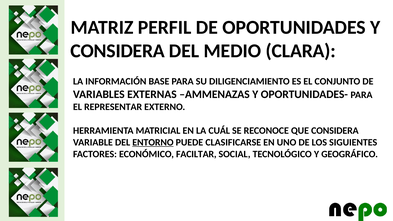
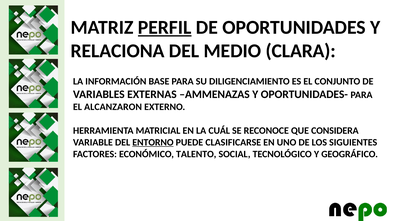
PERFIL underline: none -> present
CONSIDERA at (118, 51): CONSIDERA -> RELACIONA
REPRESENTAR: REPRESENTAR -> ALCANZARON
FACILTAR: FACILTAR -> TALENTO
